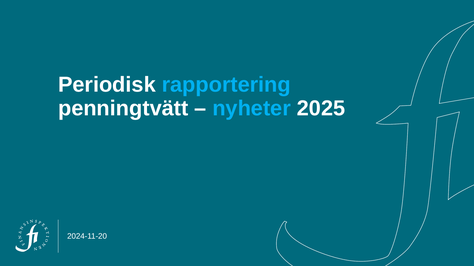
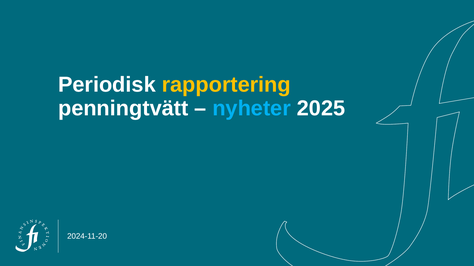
rapportering colour: light blue -> yellow
